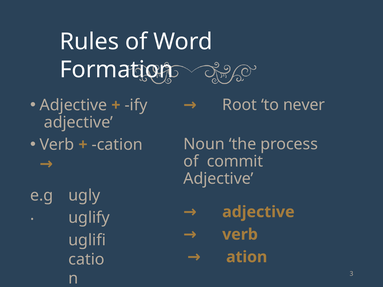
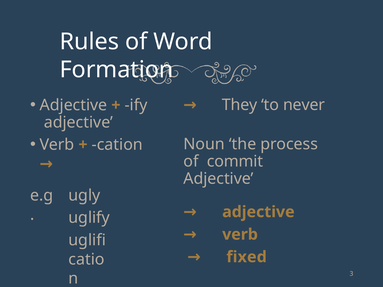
Root: Root -> They
ation: ation -> fixed
